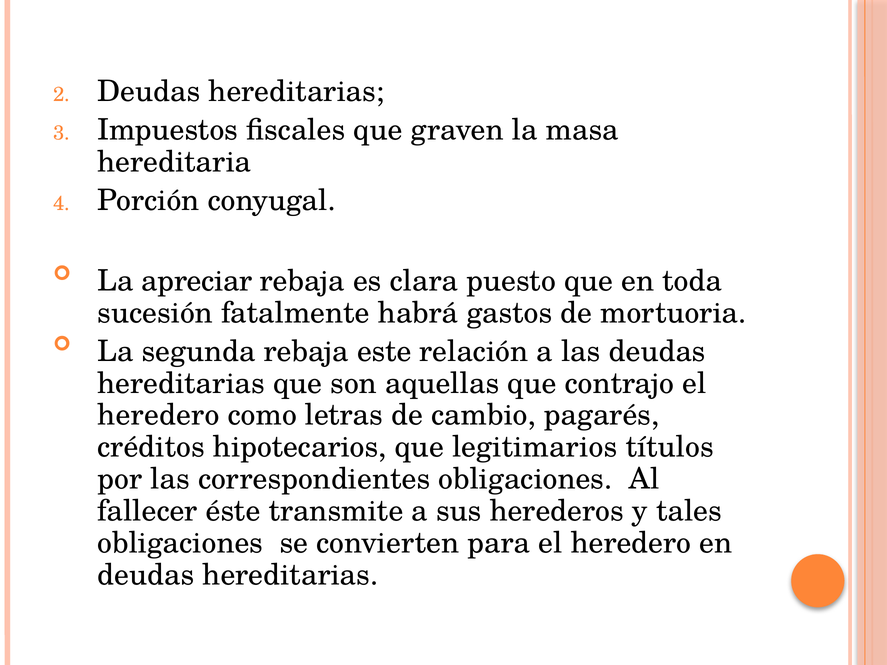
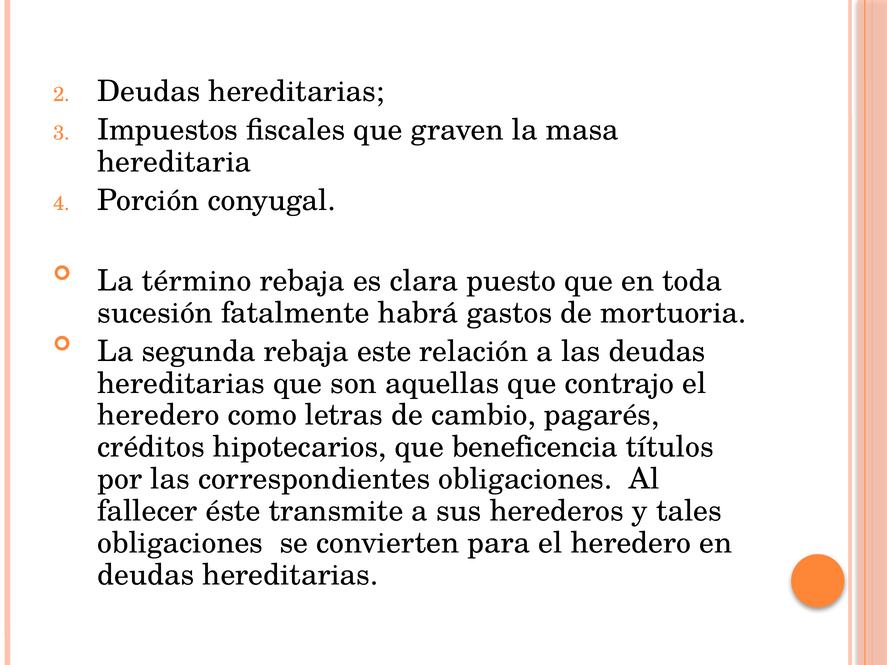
apreciar: apreciar -> término
legitimarios: legitimarios -> beneficencia
